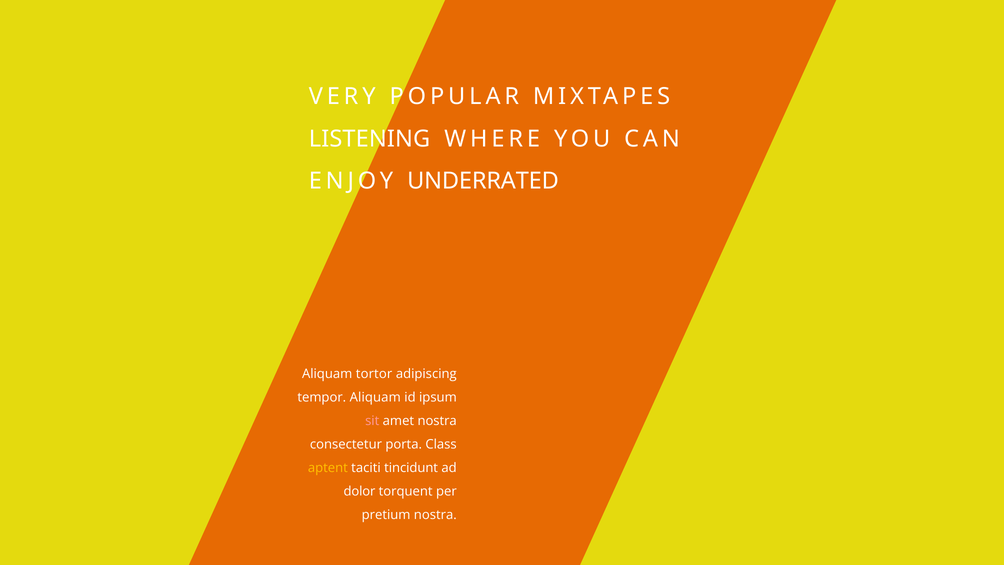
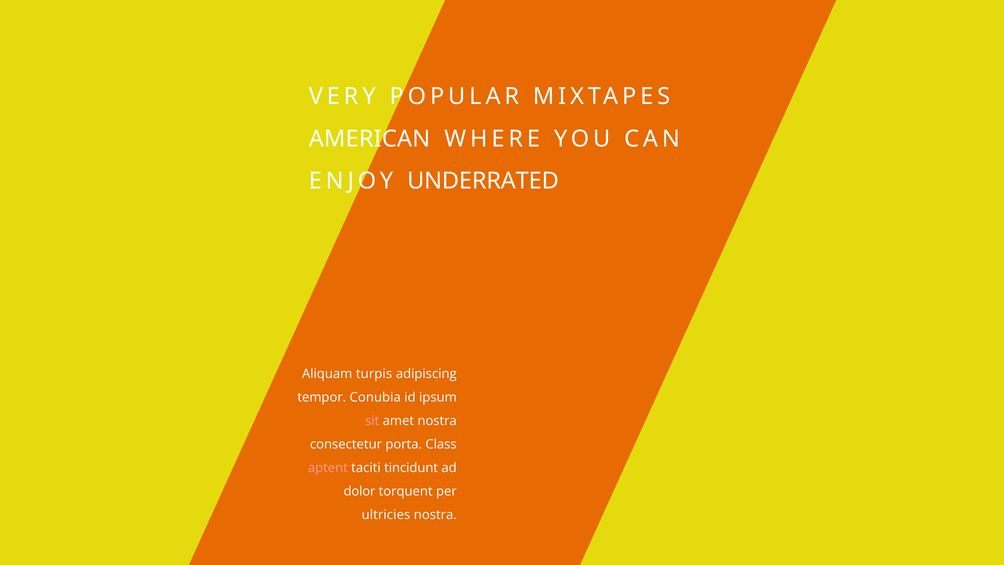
LISTENING: LISTENING -> AMERICAN
tortor: tortor -> turpis
tempor Aliquam: Aliquam -> Conubia
aptent colour: yellow -> pink
pretium: pretium -> ultricies
